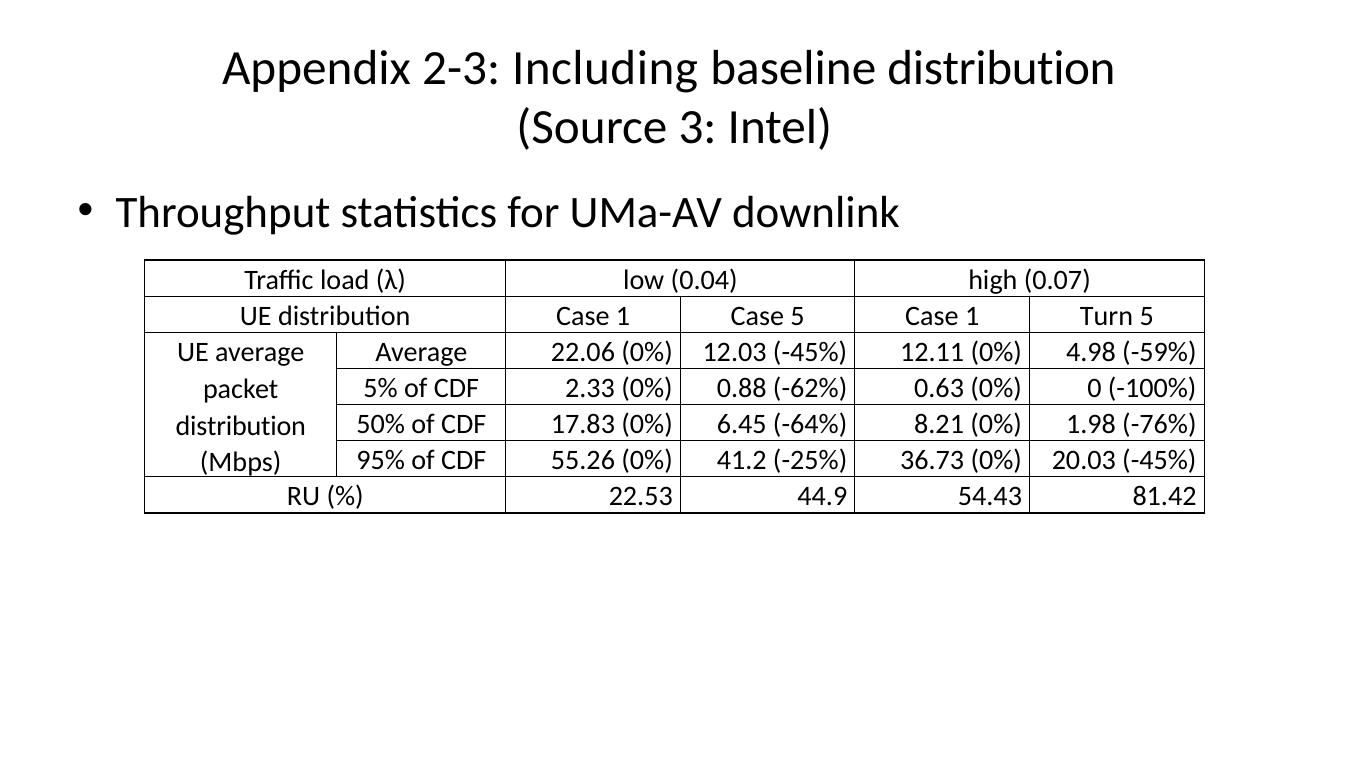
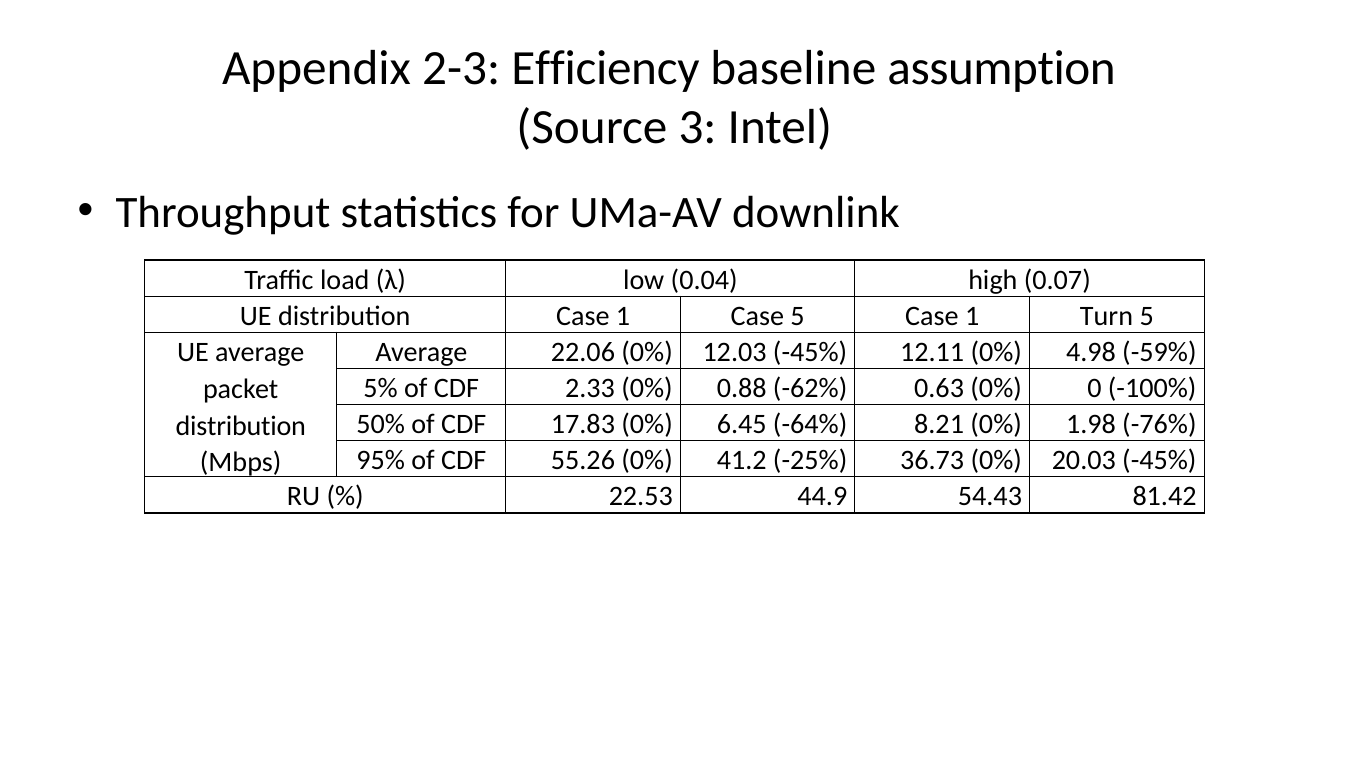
Including: Including -> Efficiency
baseline distribution: distribution -> assumption
